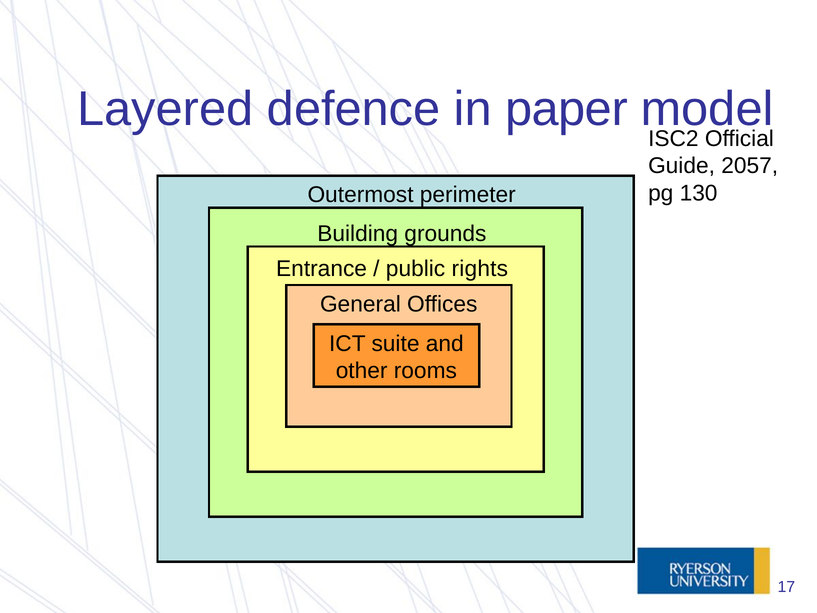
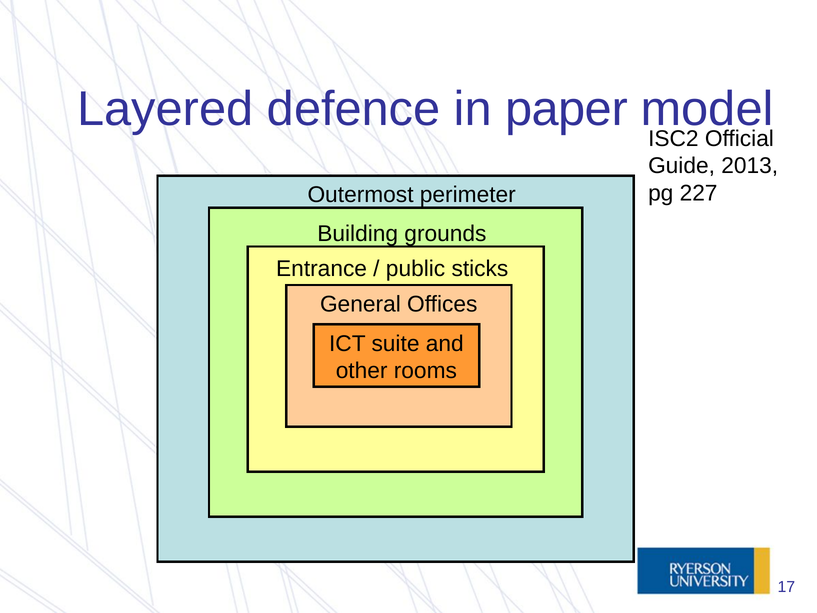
2057: 2057 -> 2013
130: 130 -> 227
rights: rights -> sticks
